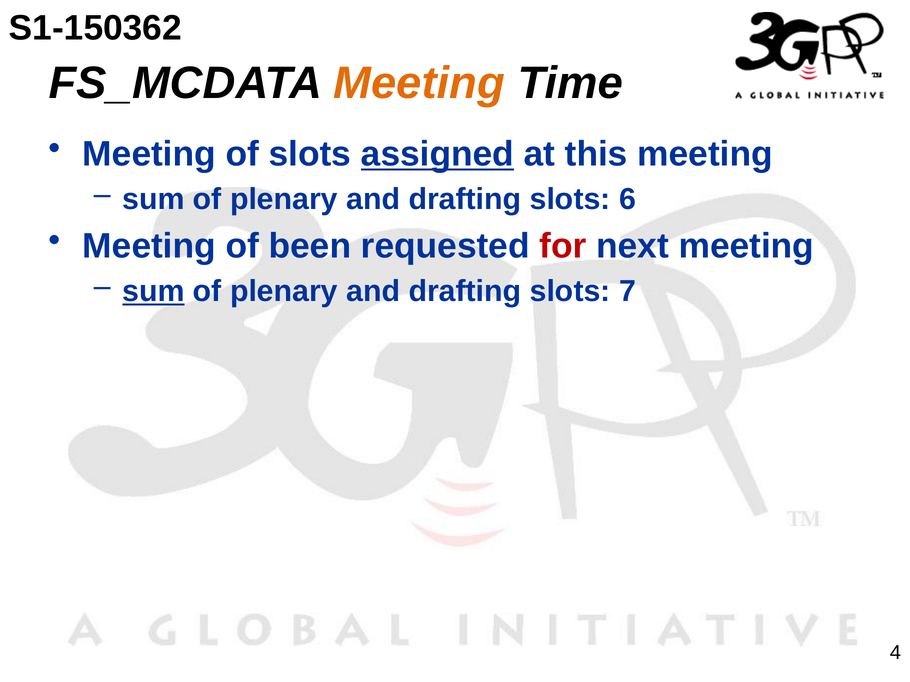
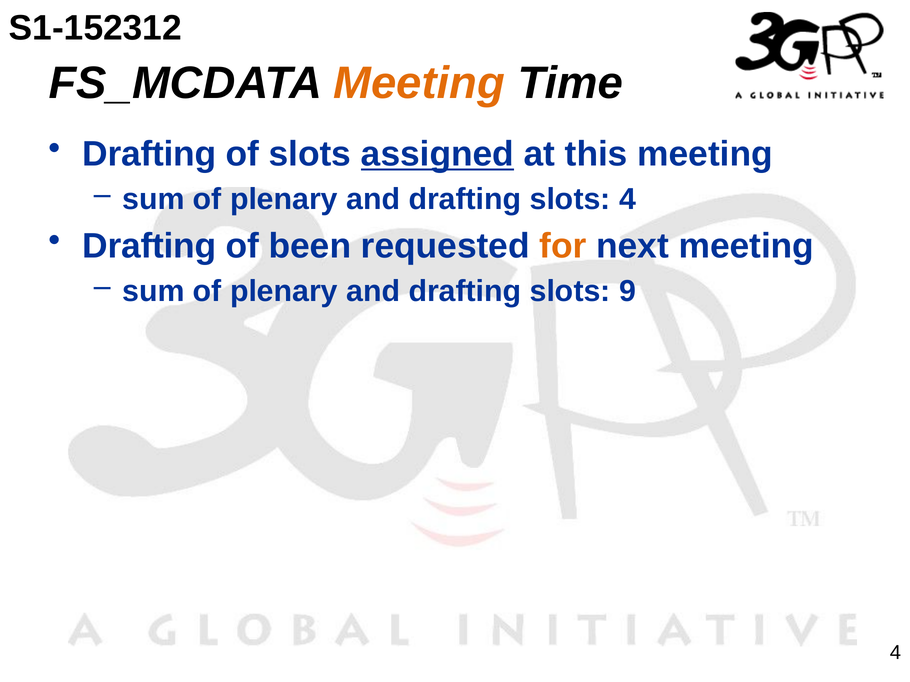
S1-150362: S1-150362 -> S1-152312
Meeting at (149, 154): Meeting -> Drafting
slots 6: 6 -> 4
Meeting at (149, 246): Meeting -> Drafting
for colour: red -> orange
sum at (153, 292) underline: present -> none
7: 7 -> 9
